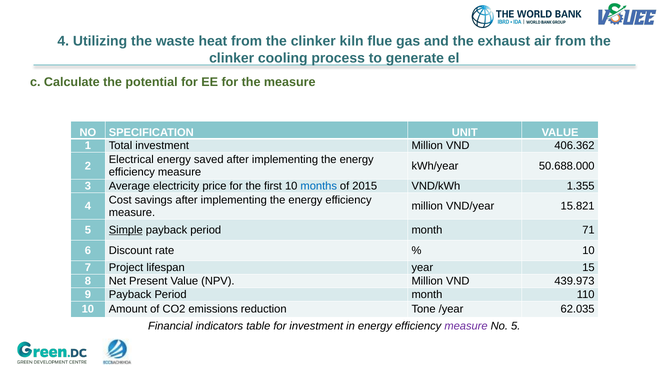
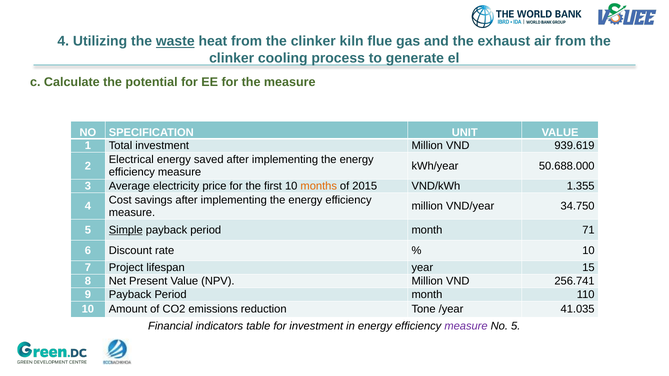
waste underline: none -> present
406.362: 406.362 -> 939.619
months colour: blue -> orange
15.821: 15.821 -> 34.750
439.973: 439.973 -> 256.741
62.035: 62.035 -> 41.035
